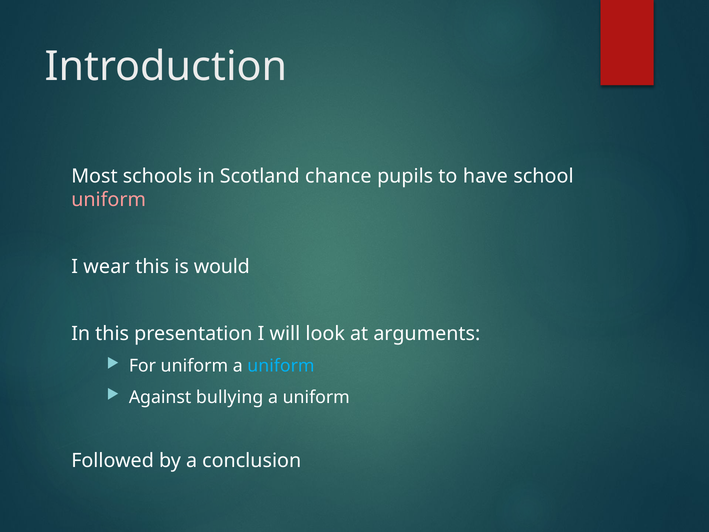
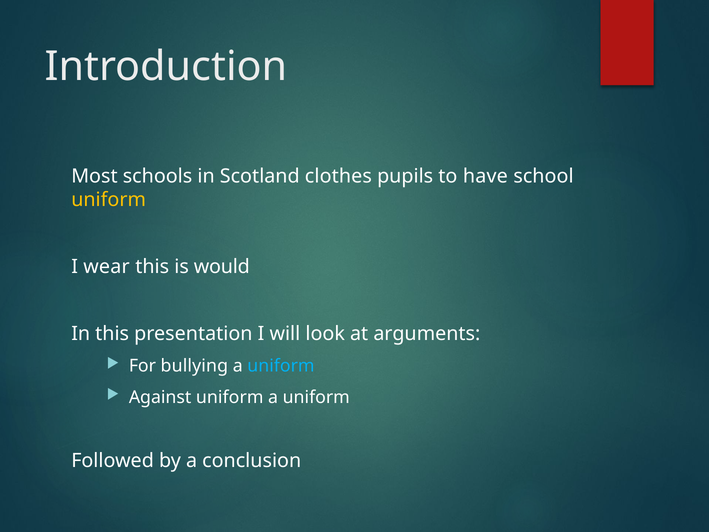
chance: chance -> clothes
uniform at (109, 200) colour: pink -> yellow
For uniform: uniform -> bullying
Against bullying: bullying -> uniform
